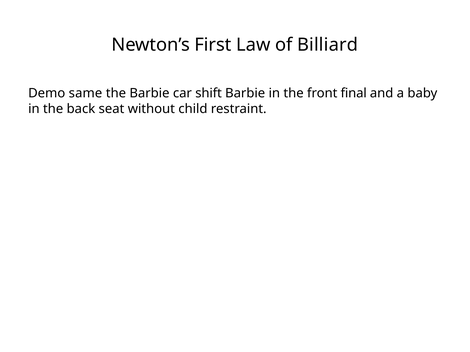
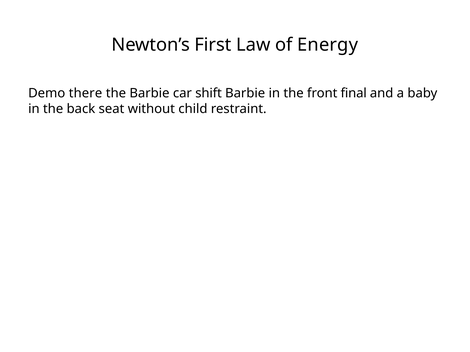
Billiard: Billiard -> Energy
same: same -> there
